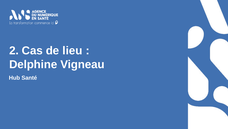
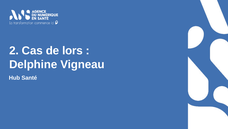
lieu: lieu -> lors
